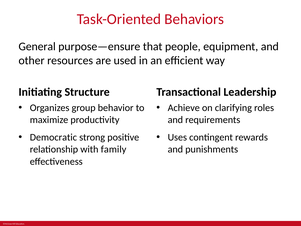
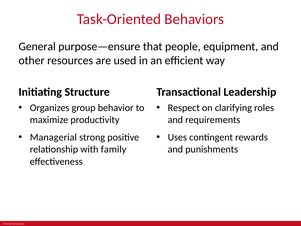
Achieve: Achieve -> Respect
Democratic: Democratic -> Managerial
